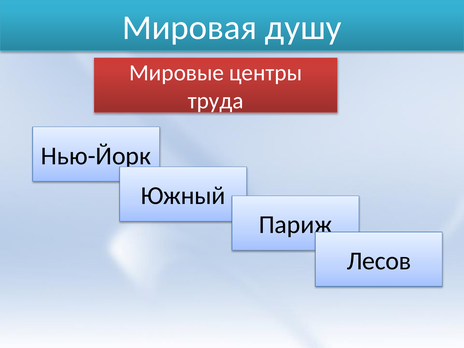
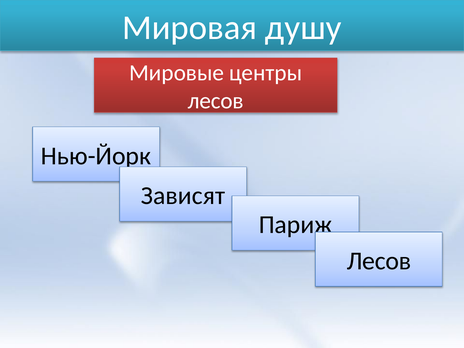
труда at (216, 101): труда -> лесов
Южный: Южный -> Зависят
